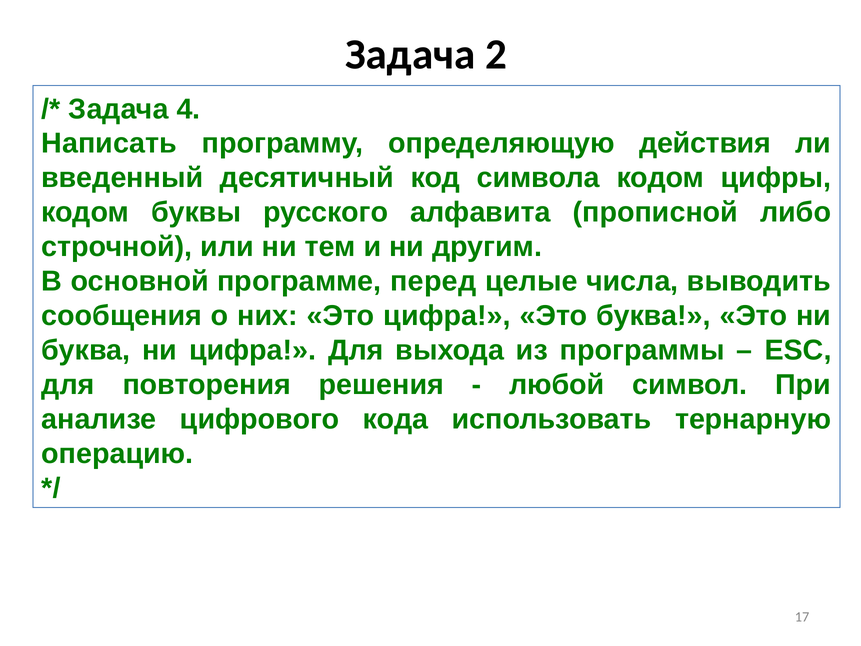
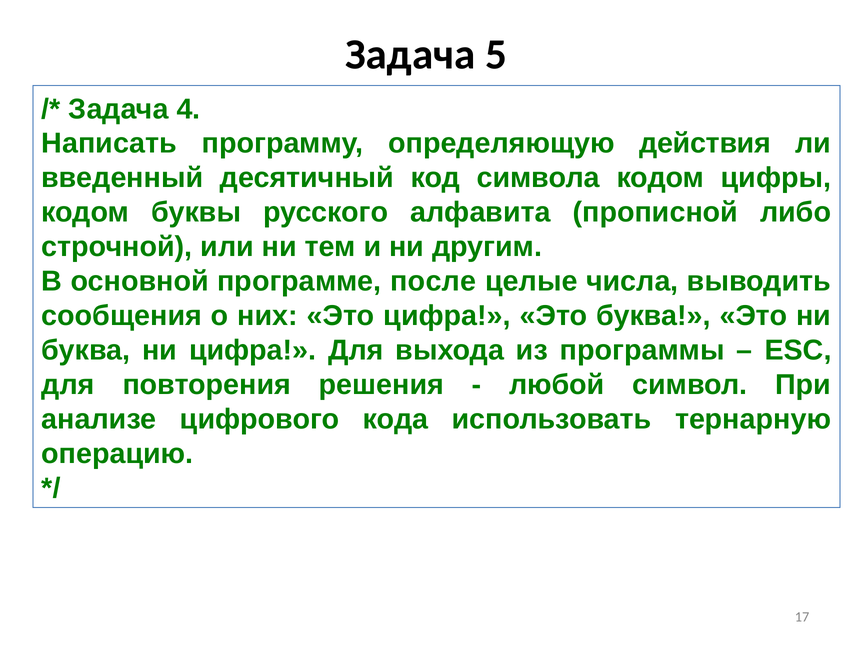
2: 2 -> 5
перед: перед -> после
